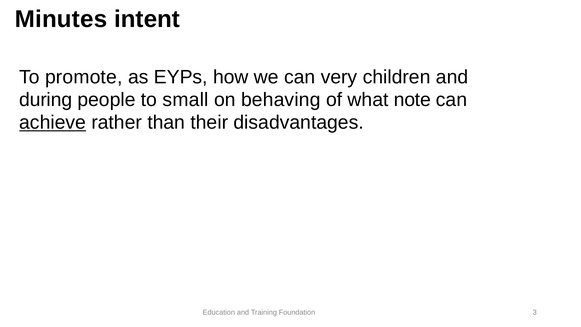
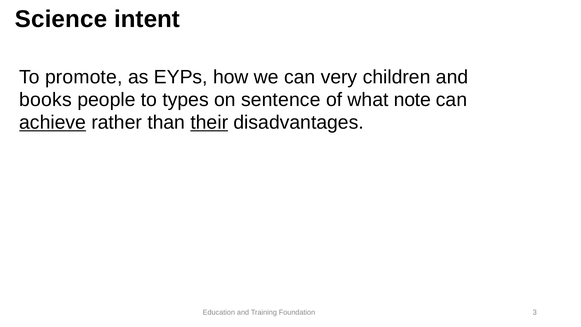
Minutes: Minutes -> Science
during: during -> books
small: small -> types
behaving: behaving -> sentence
their underline: none -> present
